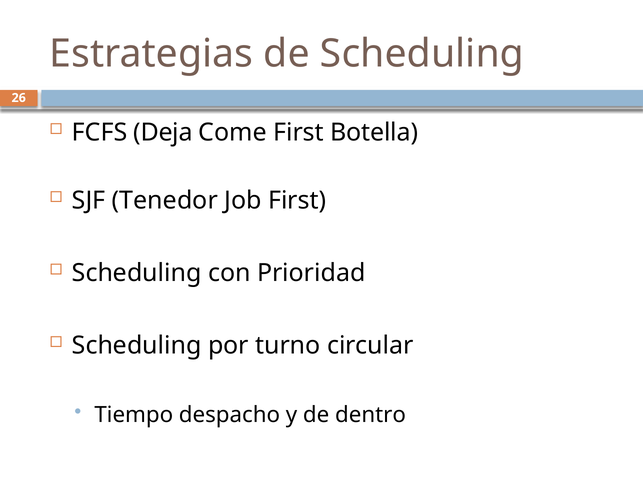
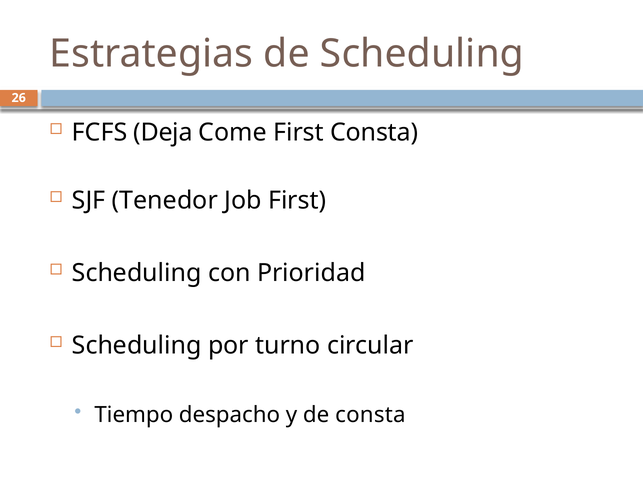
First Botella: Botella -> Consta
de dentro: dentro -> consta
